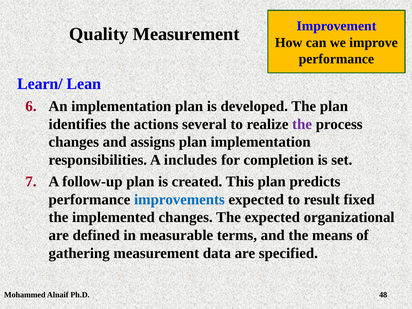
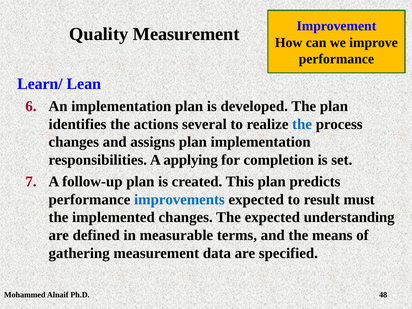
the at (302, 124) colour: purple -> blue
includes: includes -> applying
fixed: fixed -> must
organizational: organizational -> understanding
